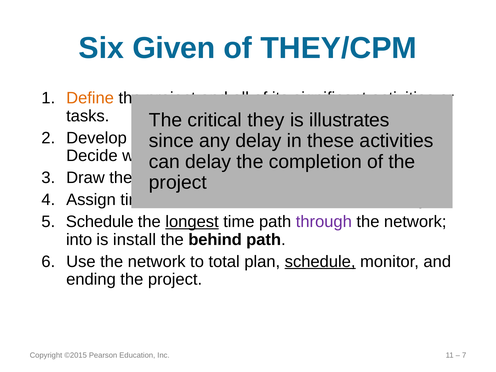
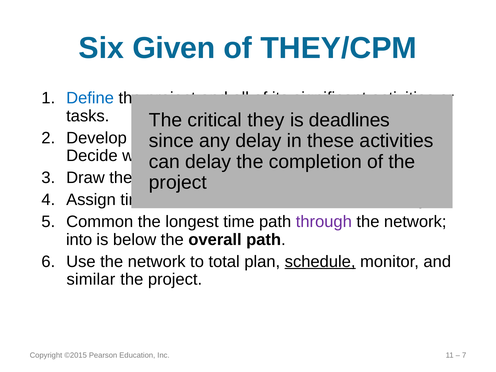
Define colour: orange -> blue
illustrates: illustrates -> deadlines
Schedule at (100, 222): Schedule -> Common
longest underline: present -> none
install: install -> below
behind: behind -> overall
ending: ending -> similar
